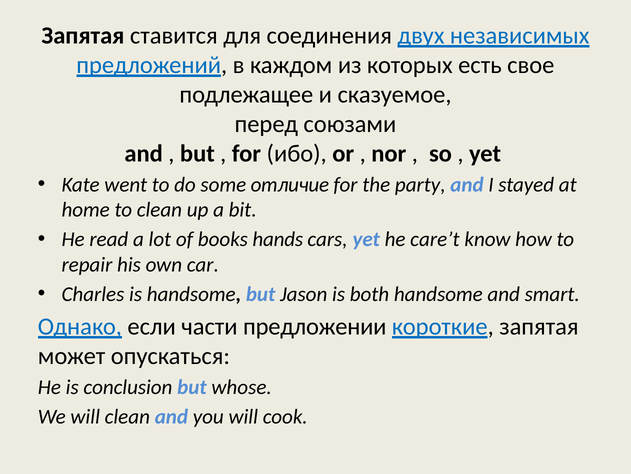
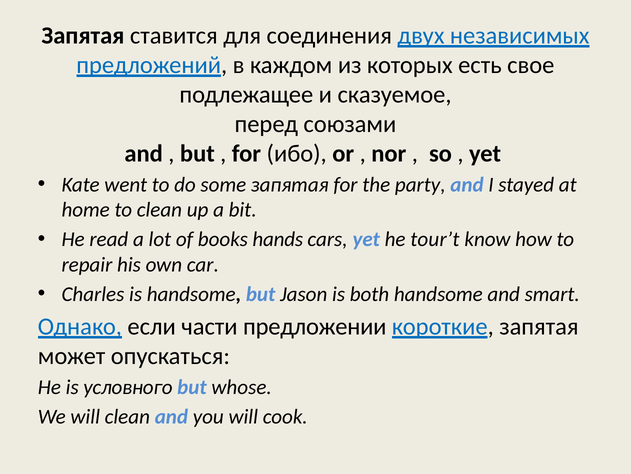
some отличие: отличие -> запятая
care’t: care’t -> tour’t
conclusion: conclusion -> условного
